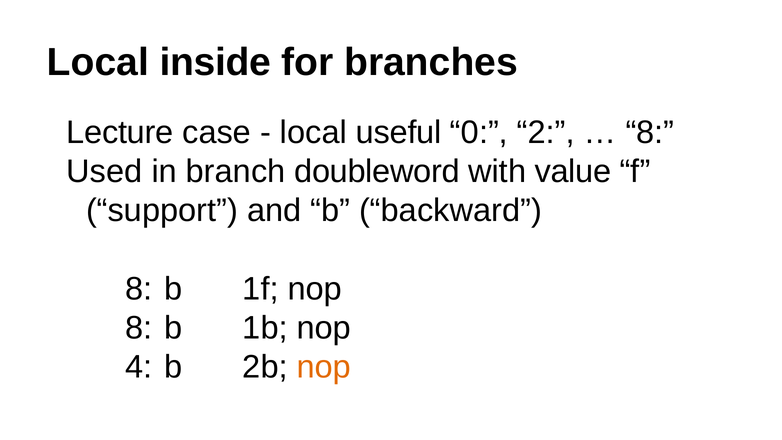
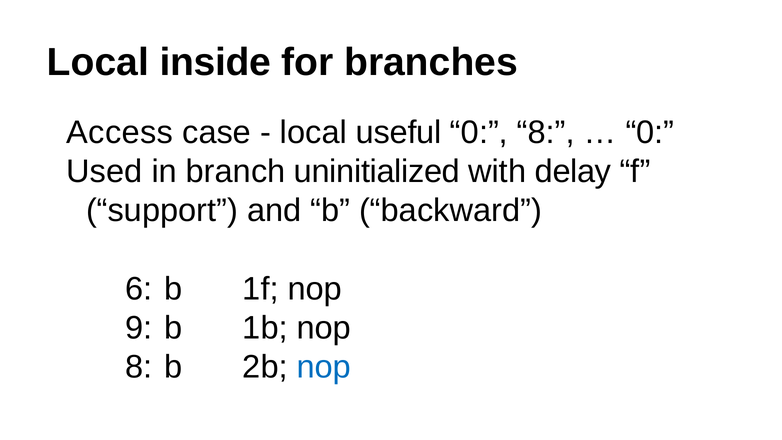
Lecture: Lecture -> Access
0 2: 2 -> 8
8 at (650, 132): 8 -> 0
doubleword: doubleword -> uninitialized
value: value -> delay
8 at (139, 289): 8 -> 6
8 at (139, 328): 8 -> 9
4 at (139, 367): 4 -> 8
nop at (324, 367) colour: orange -> blue
